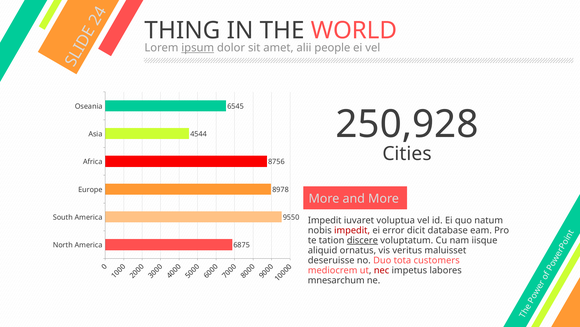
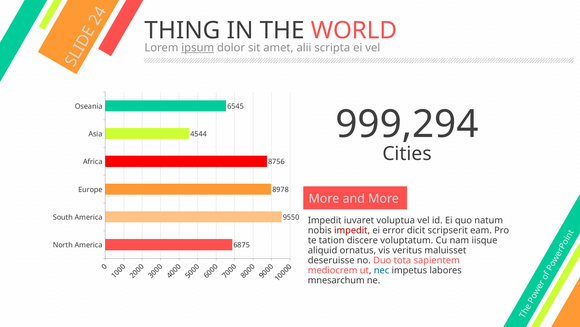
people: people -> scripta
250,928: 250,928 -> 999,294
database: database -> scripserit
discere underline: present -> none
customers: customers -> sapientem
nec colour: red -> blue
